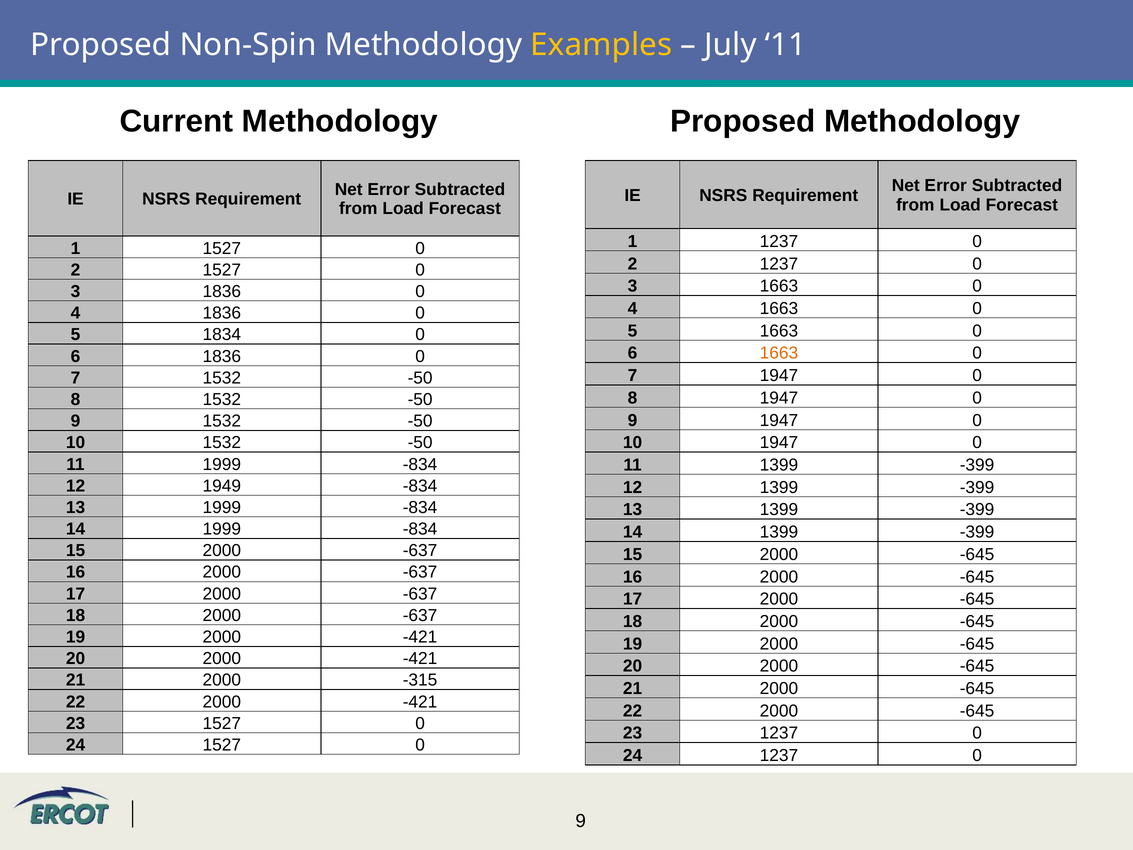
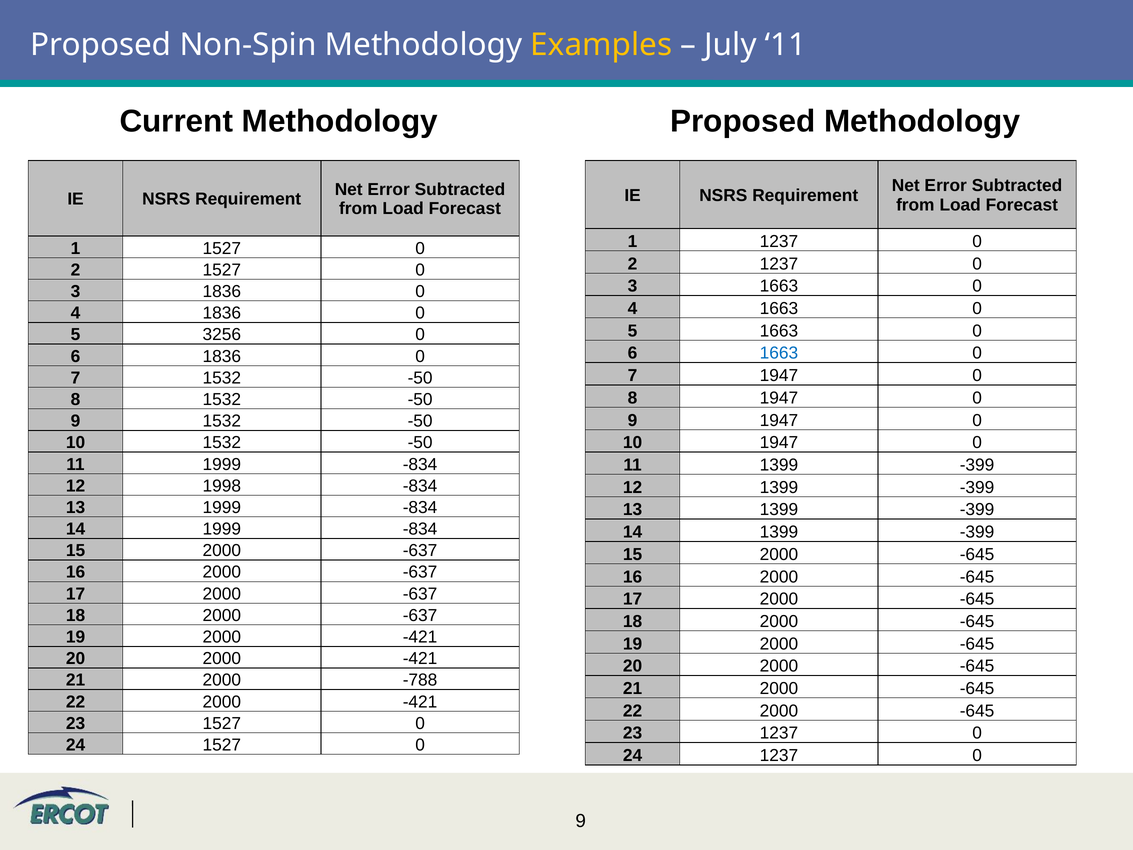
1834: 1834 -> 3256
1663 at (779, 353) colour: orange -> blue
1949: 1949 -> 1998
-315: -315 -> -788
